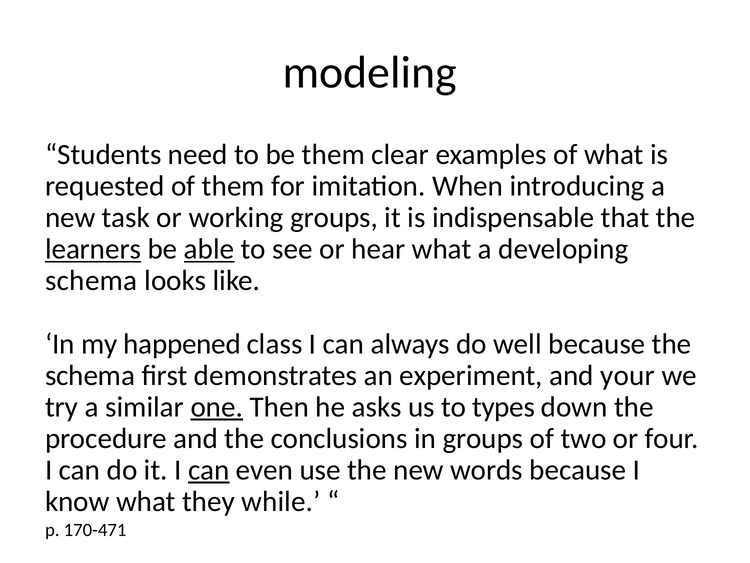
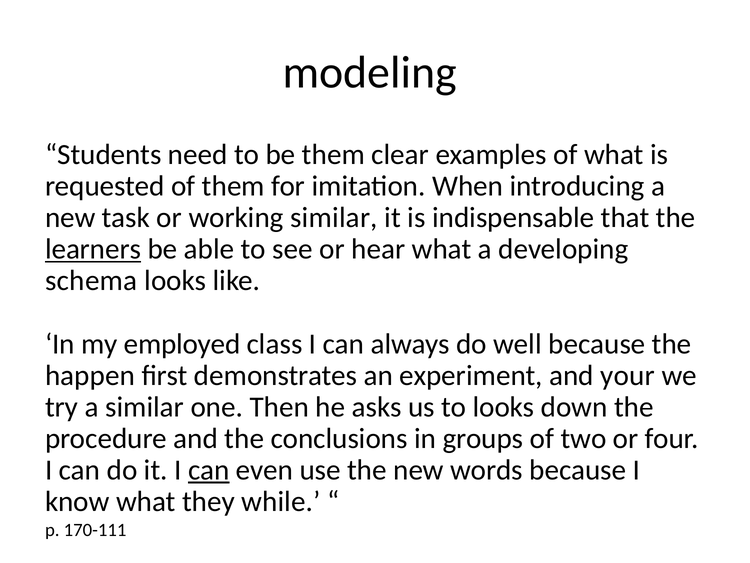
working groups: groups -> similar
able underline: present -> none
happened: happened -> employed
schema at (90, 375): schema -> happen
one underline: present -> none
to types: types -> looks
170-471: 170-471 -> 170-111
